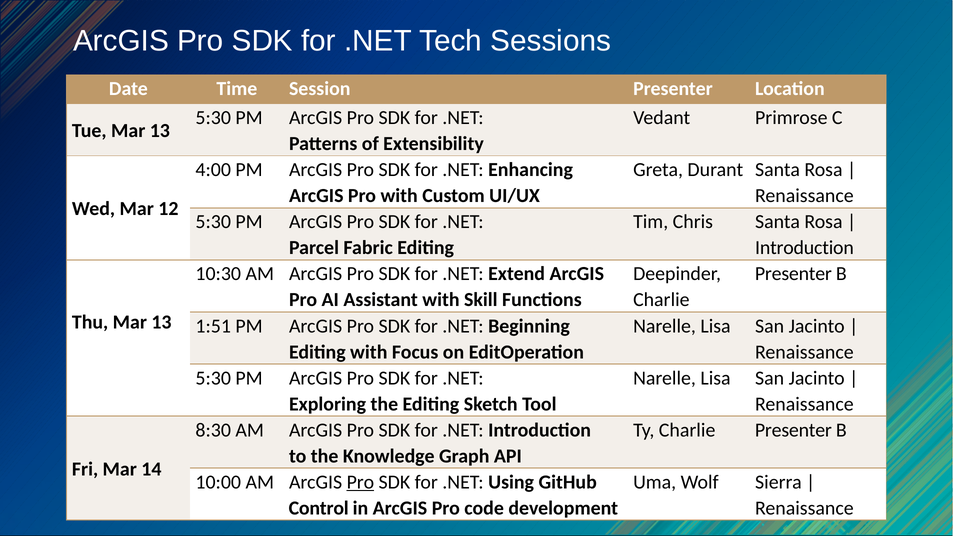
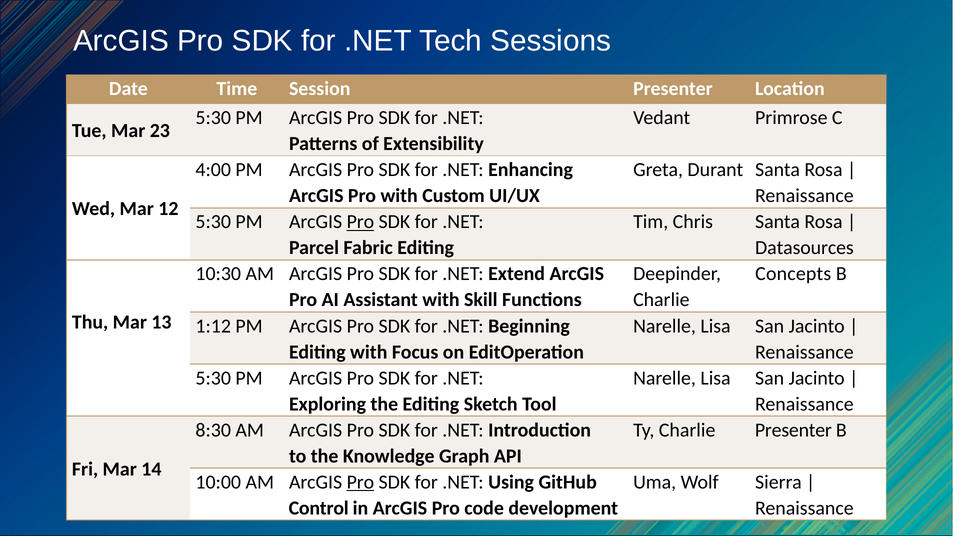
Tue Mar 13: 13 -> 23
Pro at (360, 222) underline: none -> present
Introduction at (804, 248): Introduction -> Datasources
Presenter at (793, 274): Presenter -> Concepts
1:51: 1:51 -> 1:12
